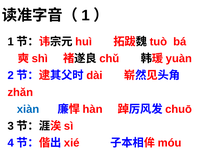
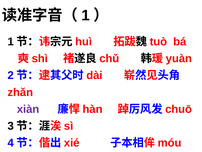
xiàn colour: blue -> purple
